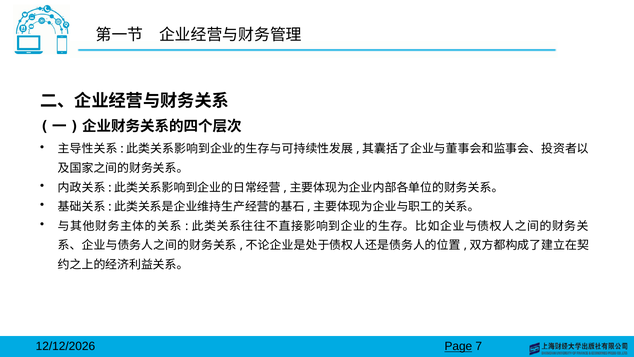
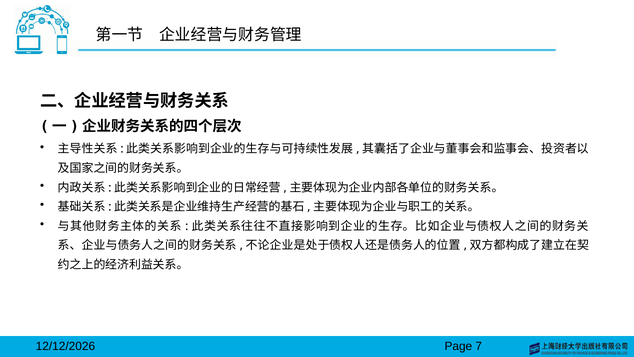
Page underline: present -> none
